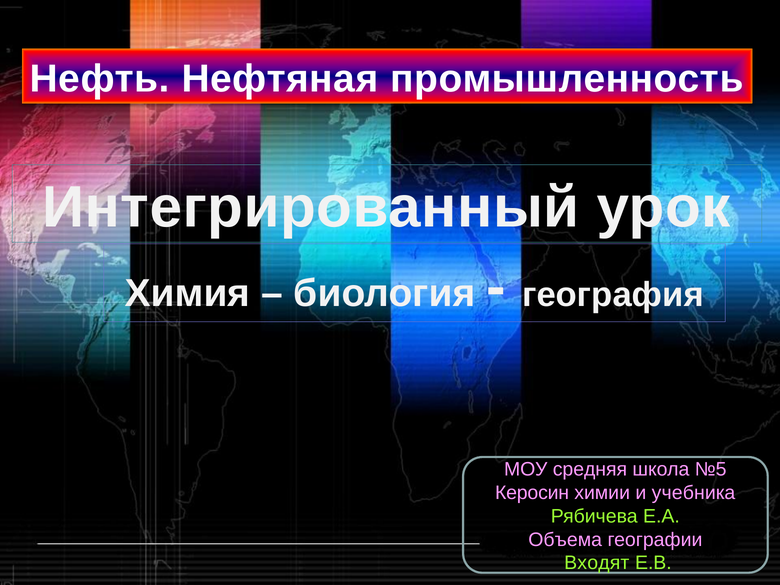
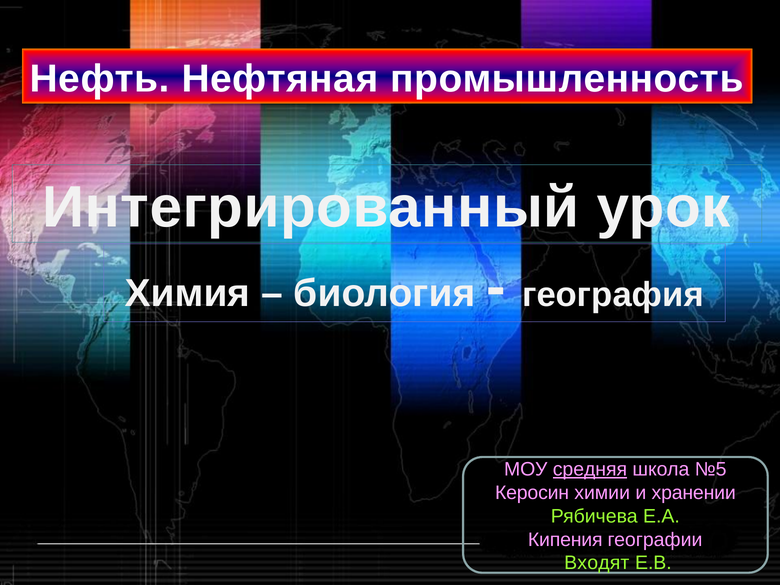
средняя underline: none -> present
учебника: учебника -> хранении
Объема: Объема -> Кипения
